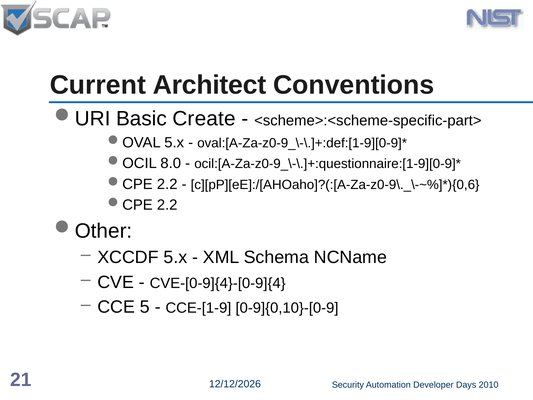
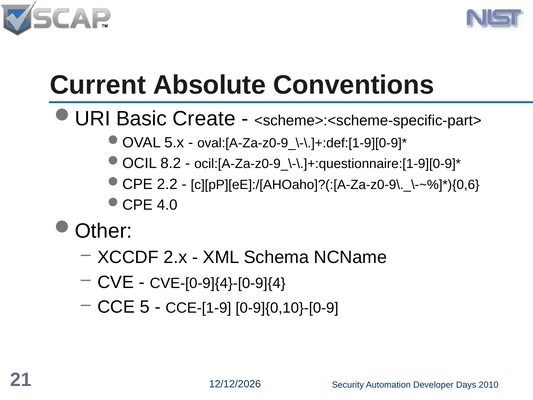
Architect: Architect -> Absolute
8.0: 8.0 -> 8.2
2.2 at (167, 205): 2.2 -> 4.0
XCCDF 5.x: 5.x -> 2.x
